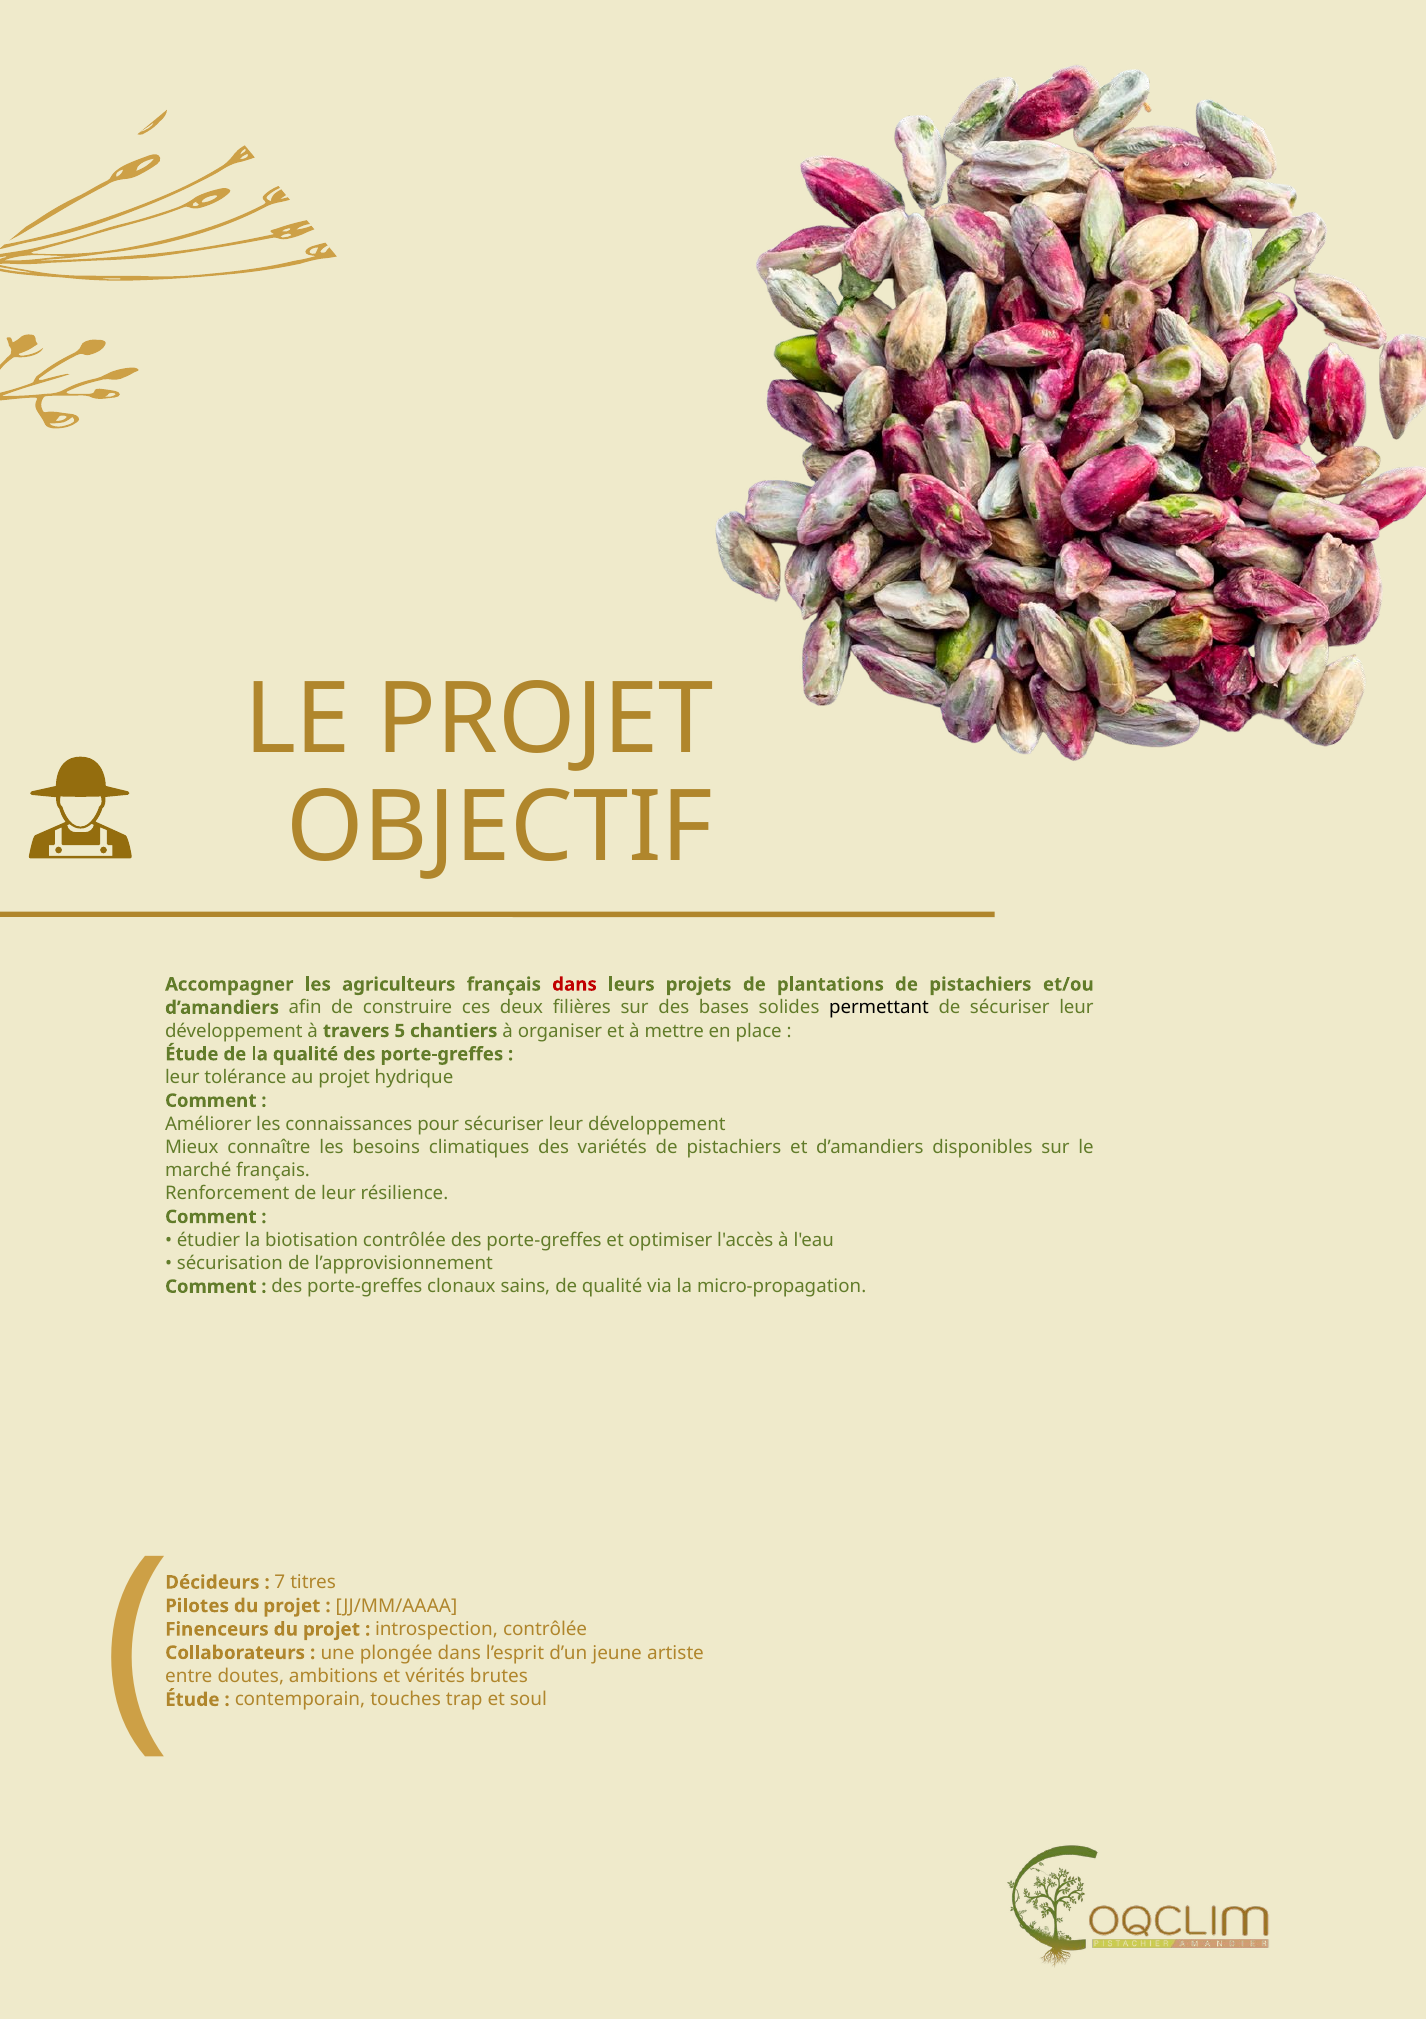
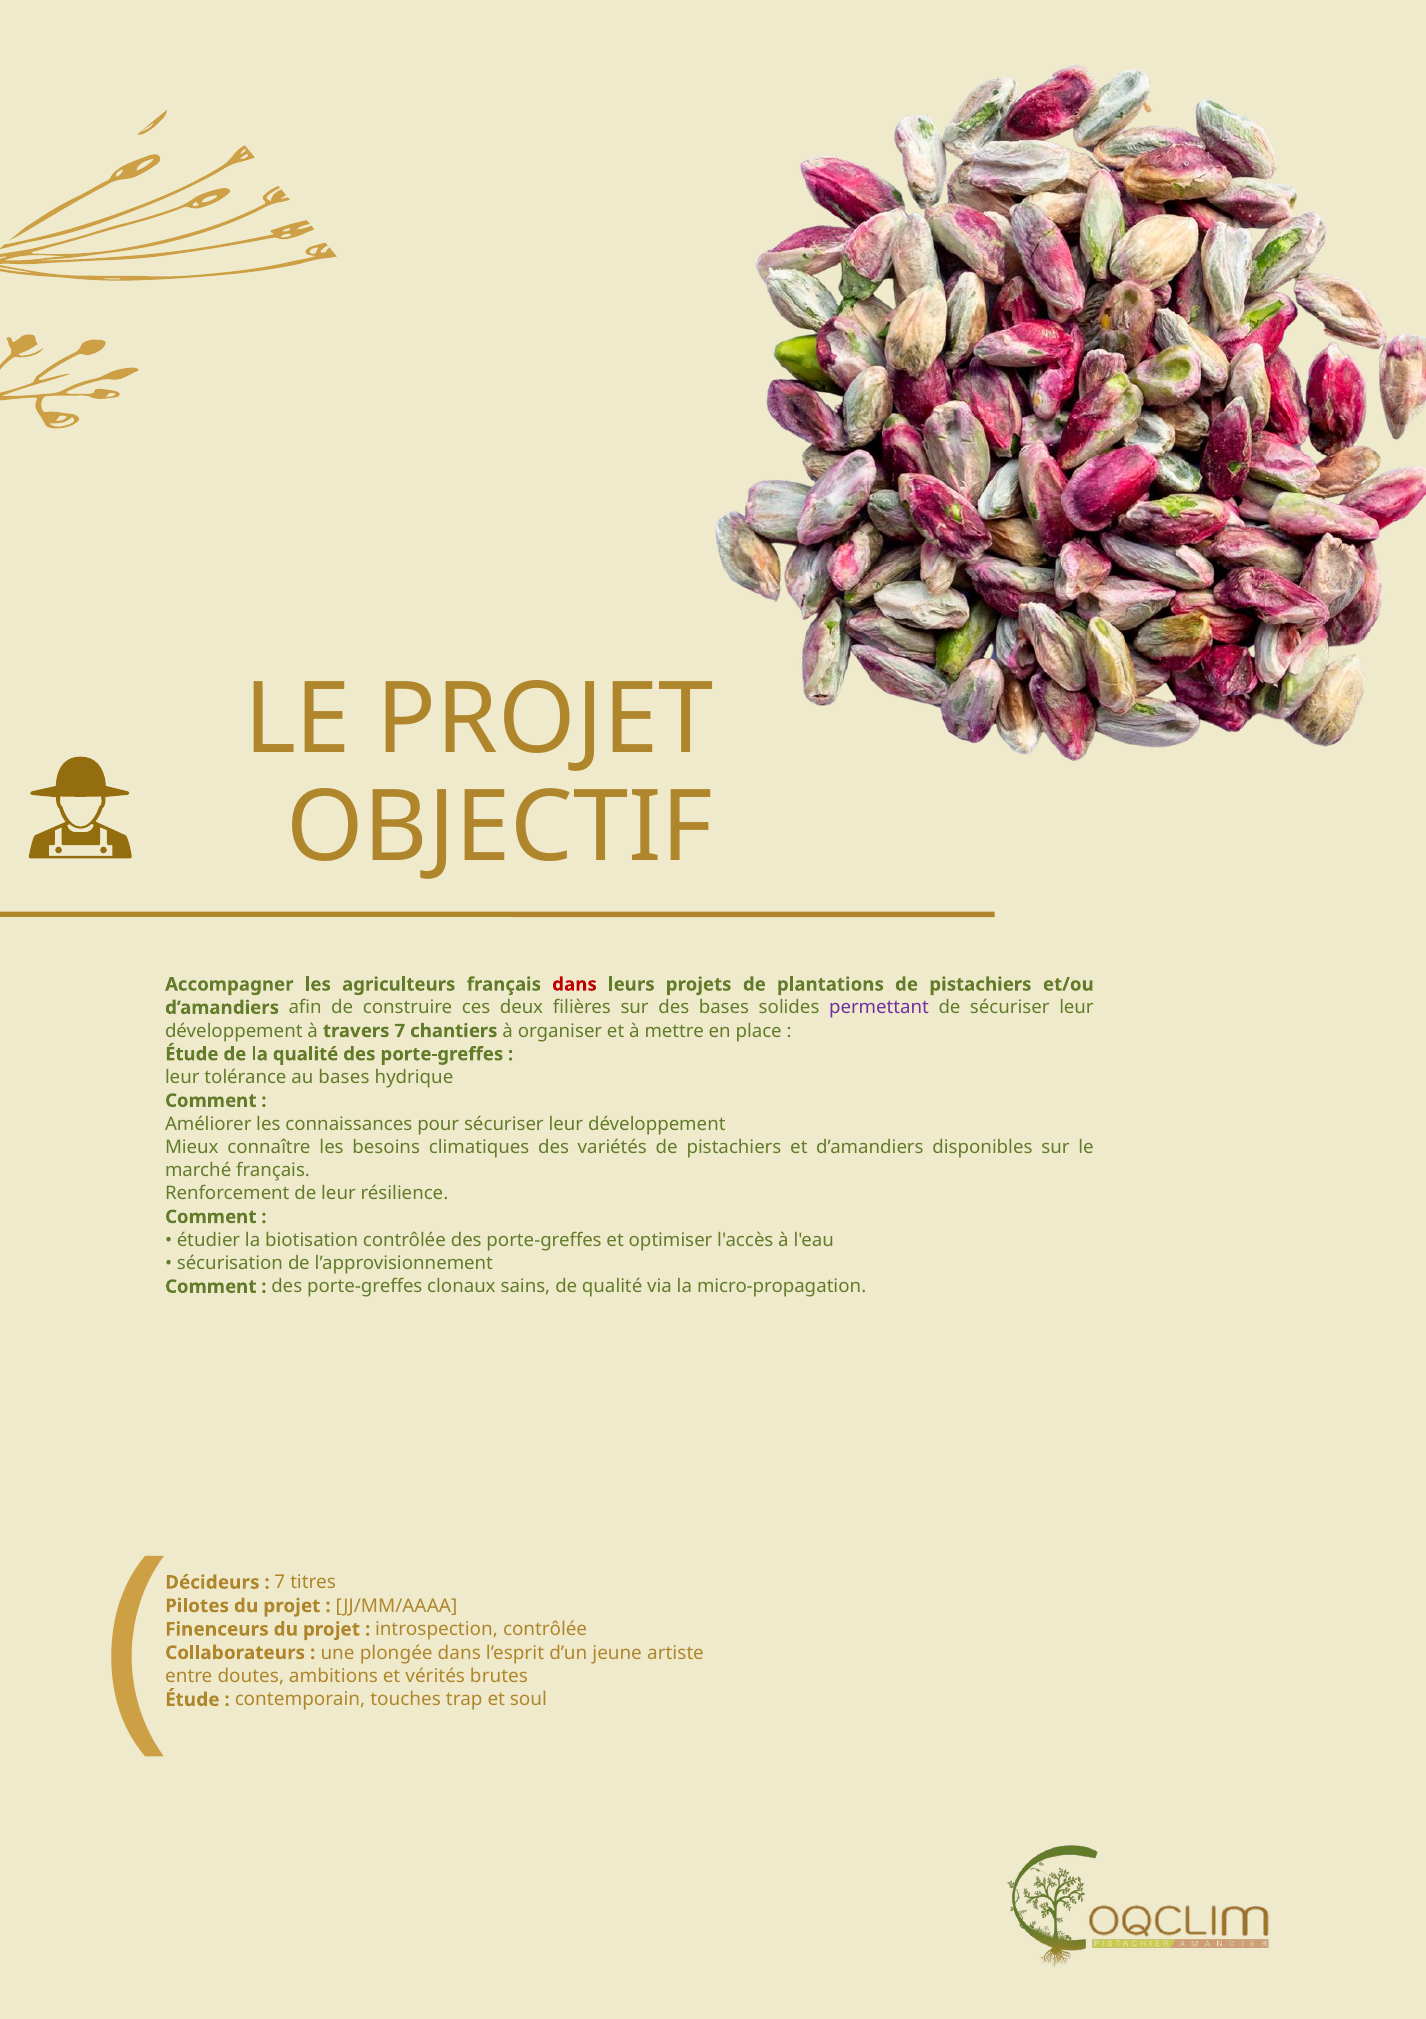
permettant colour: black -> purple
travers 5: 5 -> 7
au projet: projet -> bases
